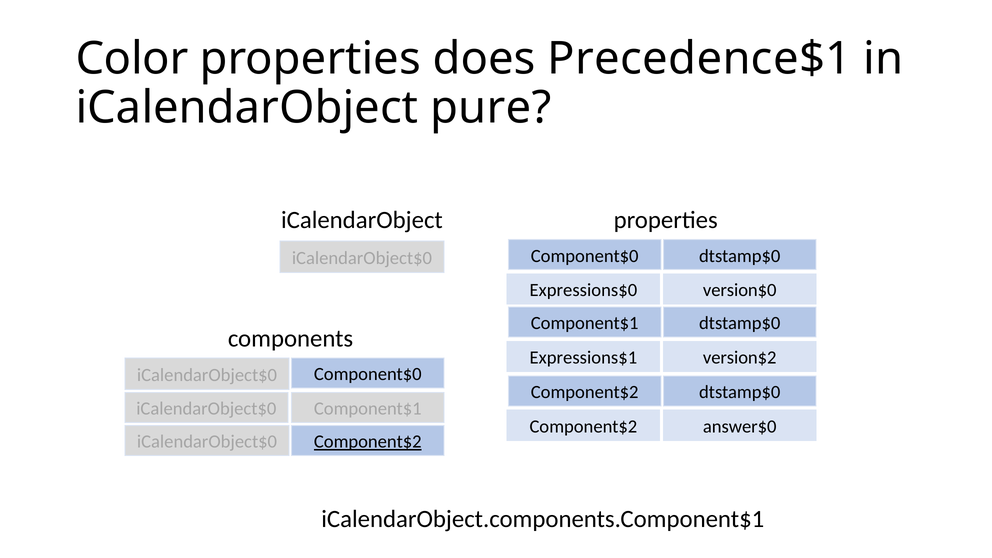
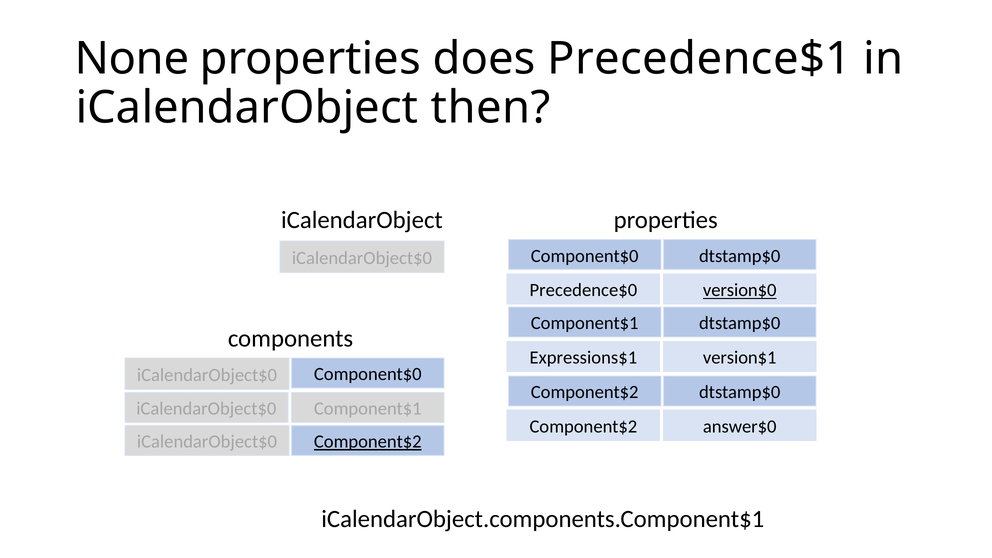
Color: Color -> None
pure: pure -> then
Expressions$0: Expressions$0 -> Precedence$0
version$0 underline: none -> present
version$2: version$2 -> version$1
